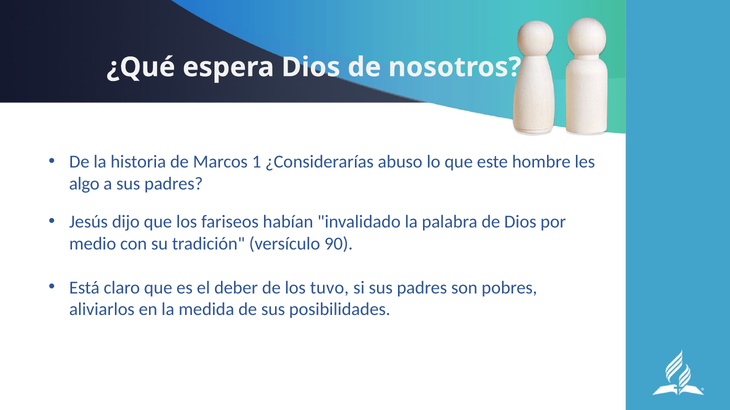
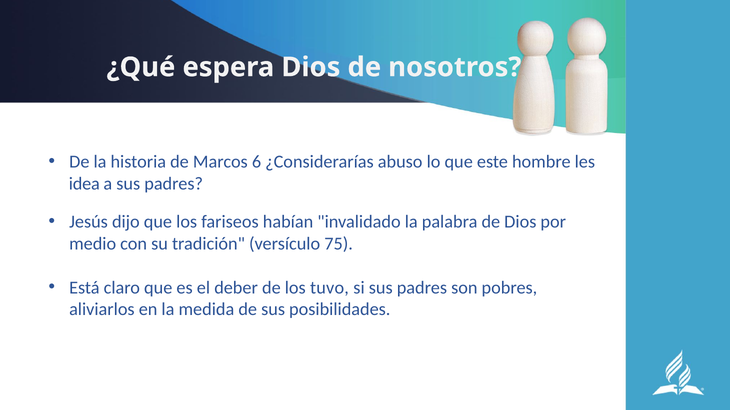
1: 1 -> 6
algo: algo -> idea
90: 90 -> 75
